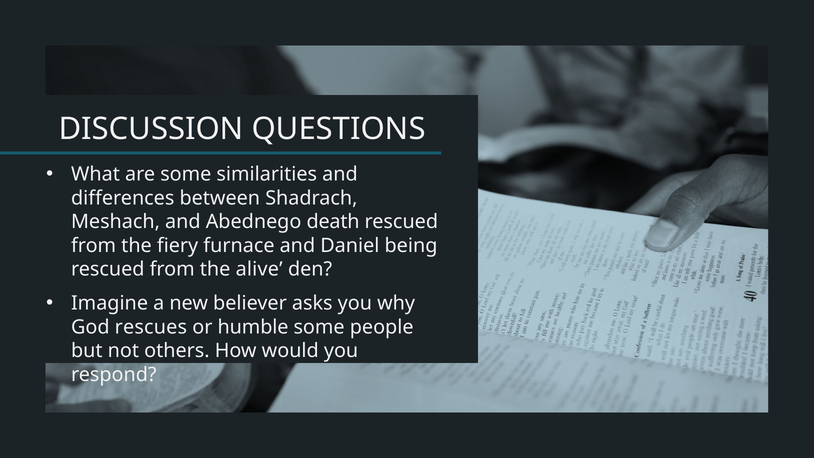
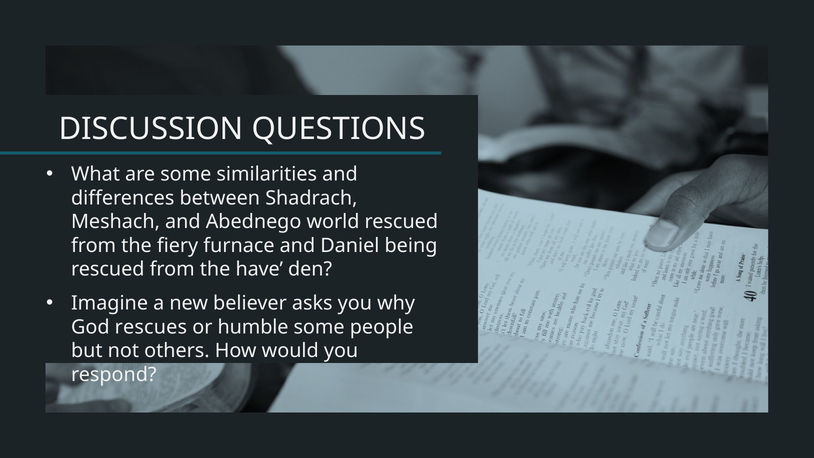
death: death -> world
alive: alive -> have
